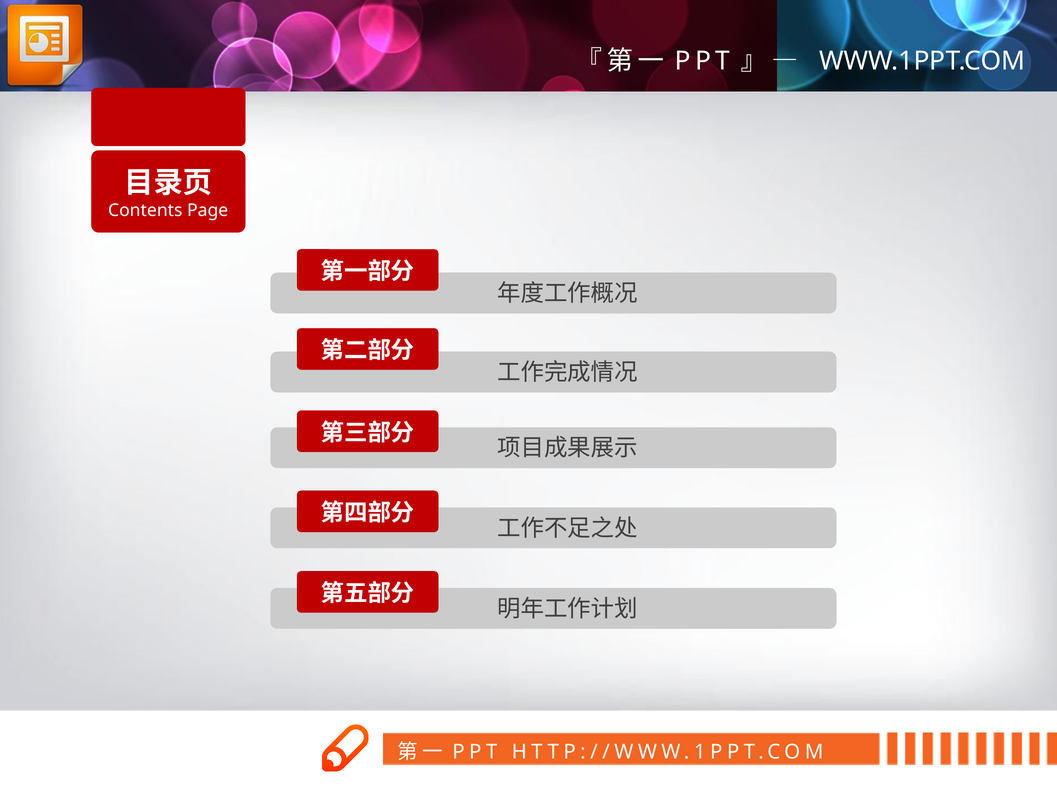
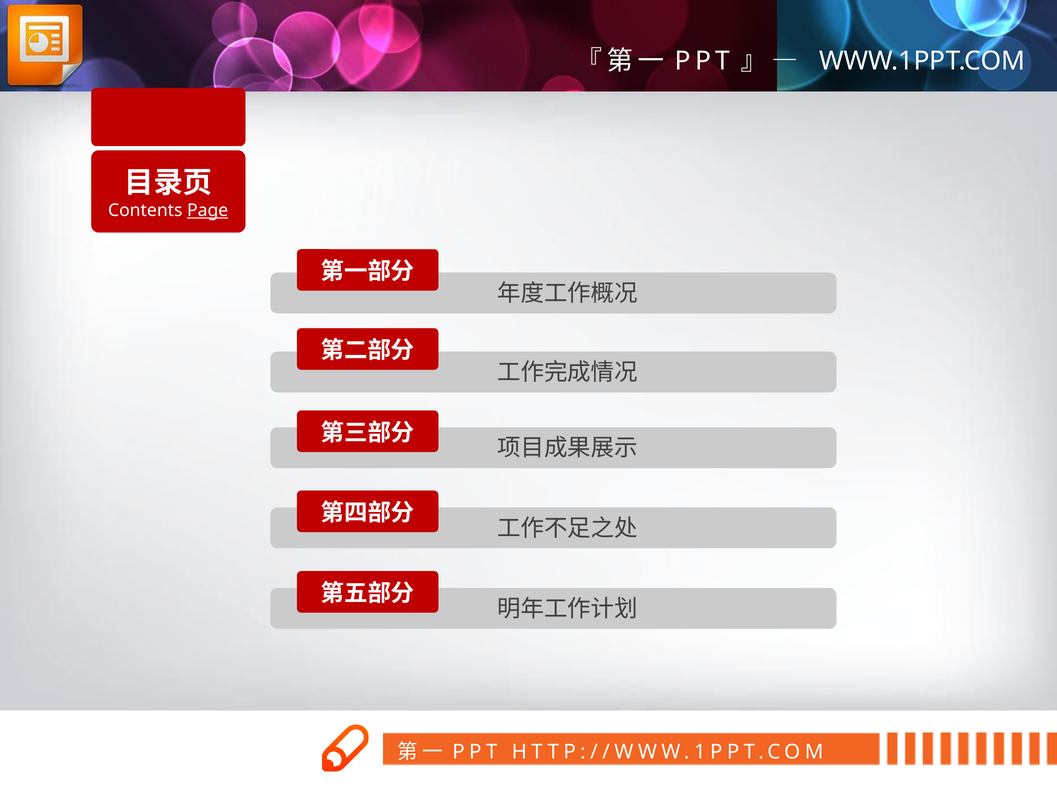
Page underline: none -> present
